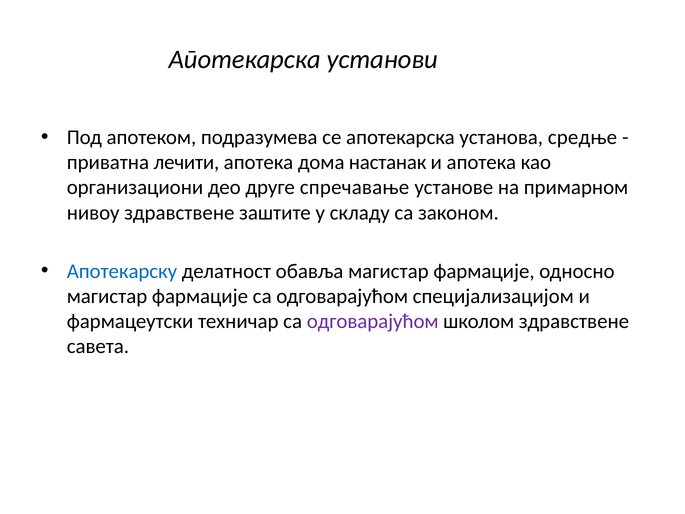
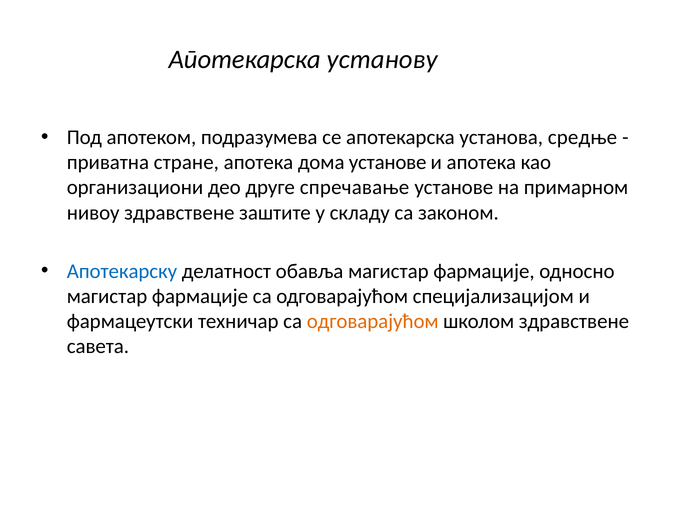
установи: установи -> установу
лечити: лечити -> стране
дома настанак: настанак -> установе
одговарајућом at (373, 321) colour: purple -> orange
